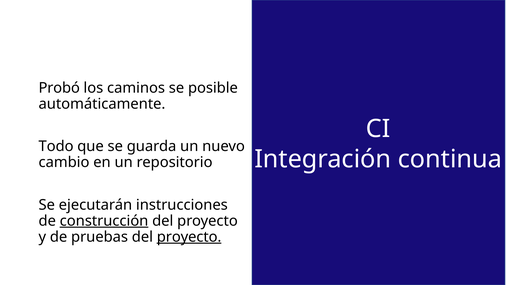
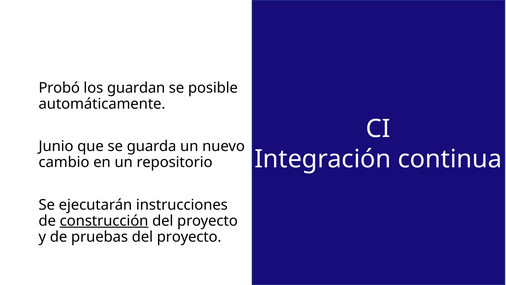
caminos: caminos -> guardan
Todo at (56, 146): Todo -> Junio
proyecto at (189, 236) underline: present -> none
